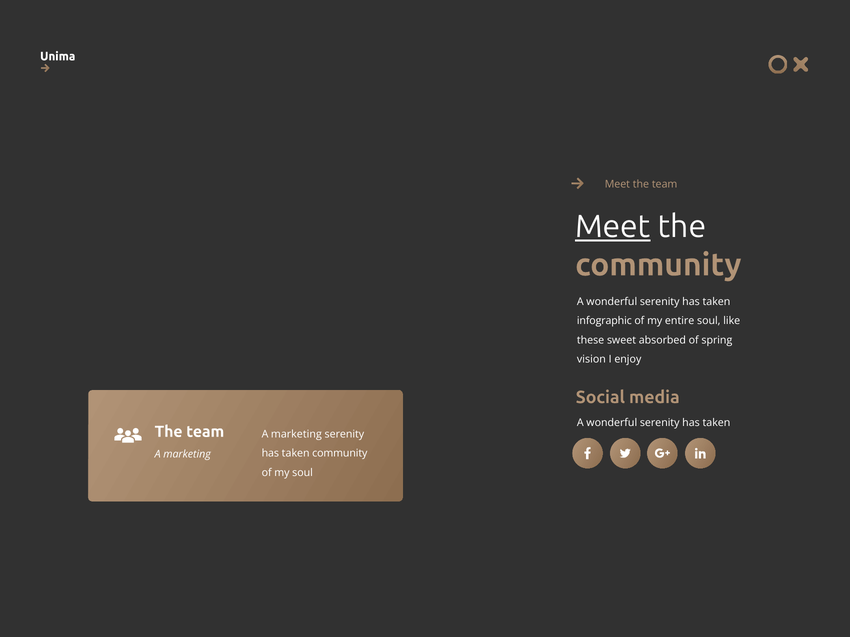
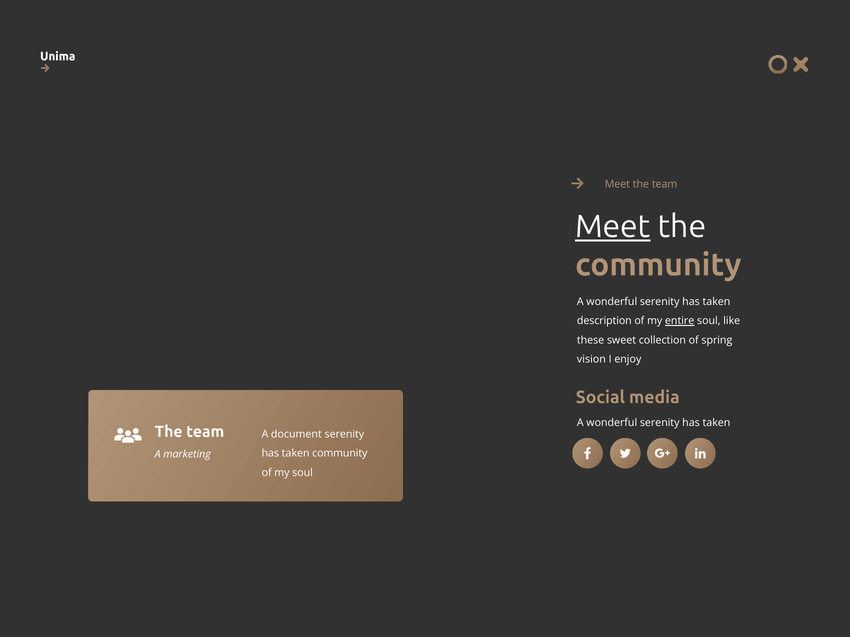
infographic: infographic -> description
entire underline: none -> present
absorbed: absorbed -> collection
team A marketing: marketing -> document
